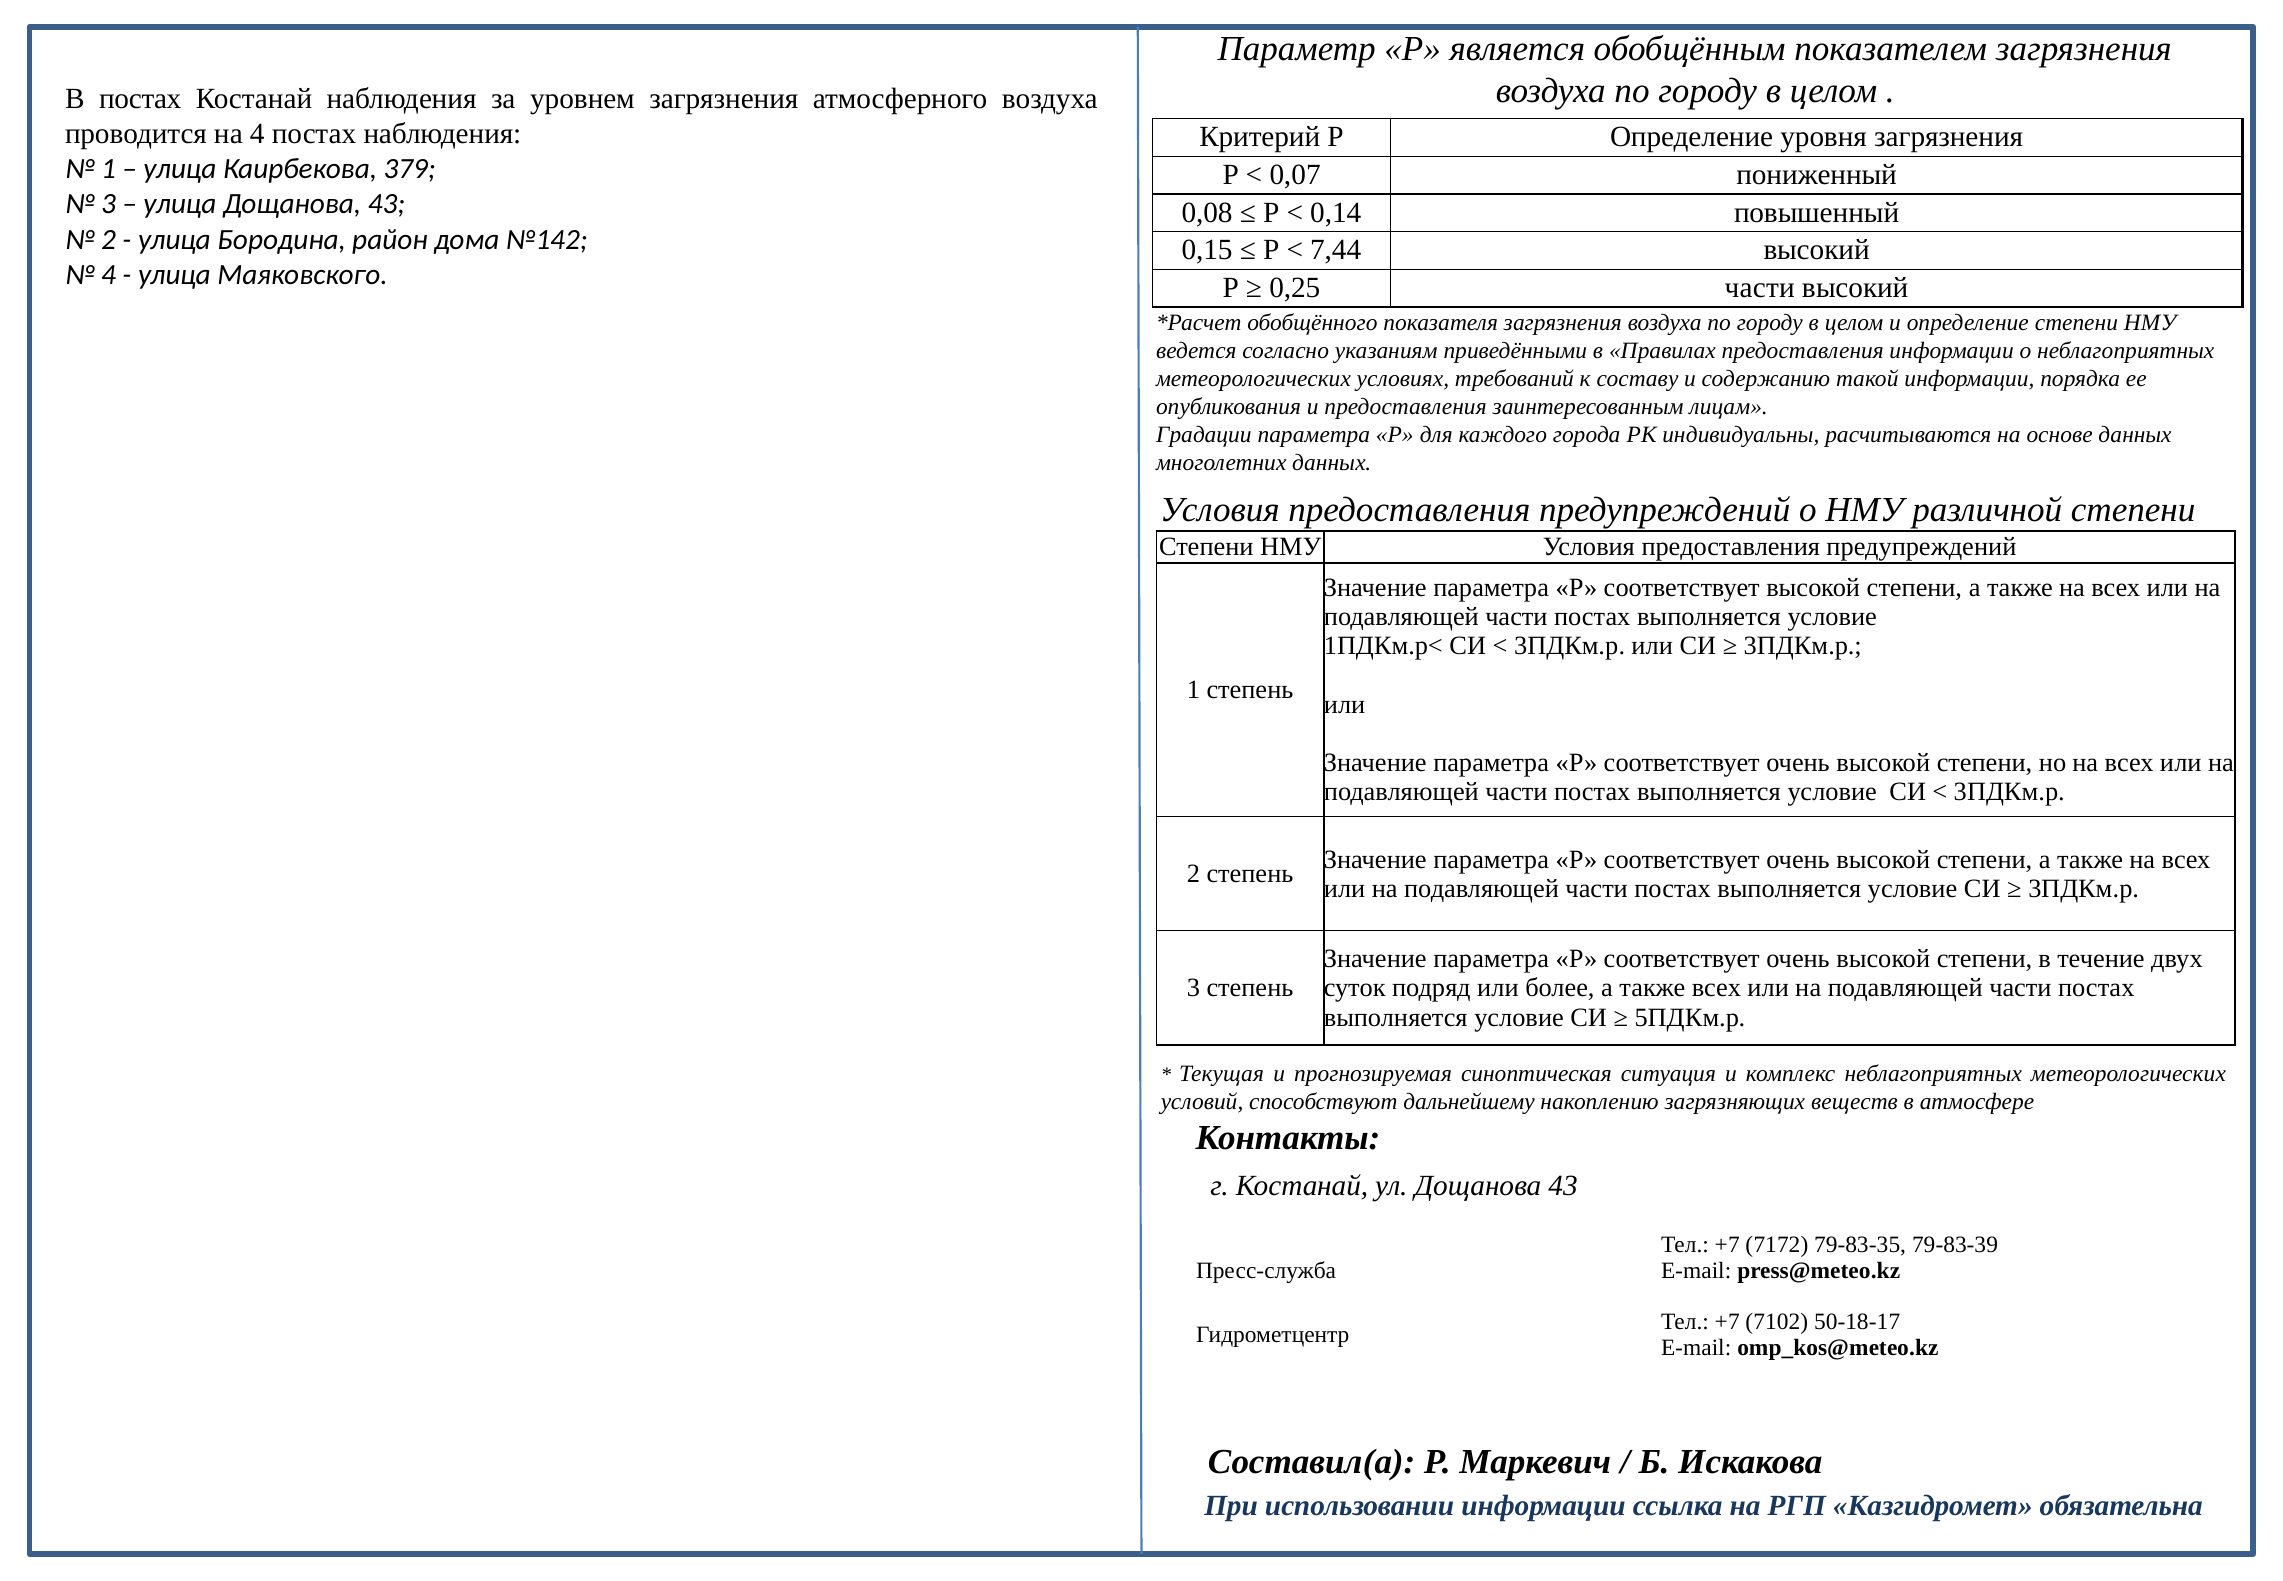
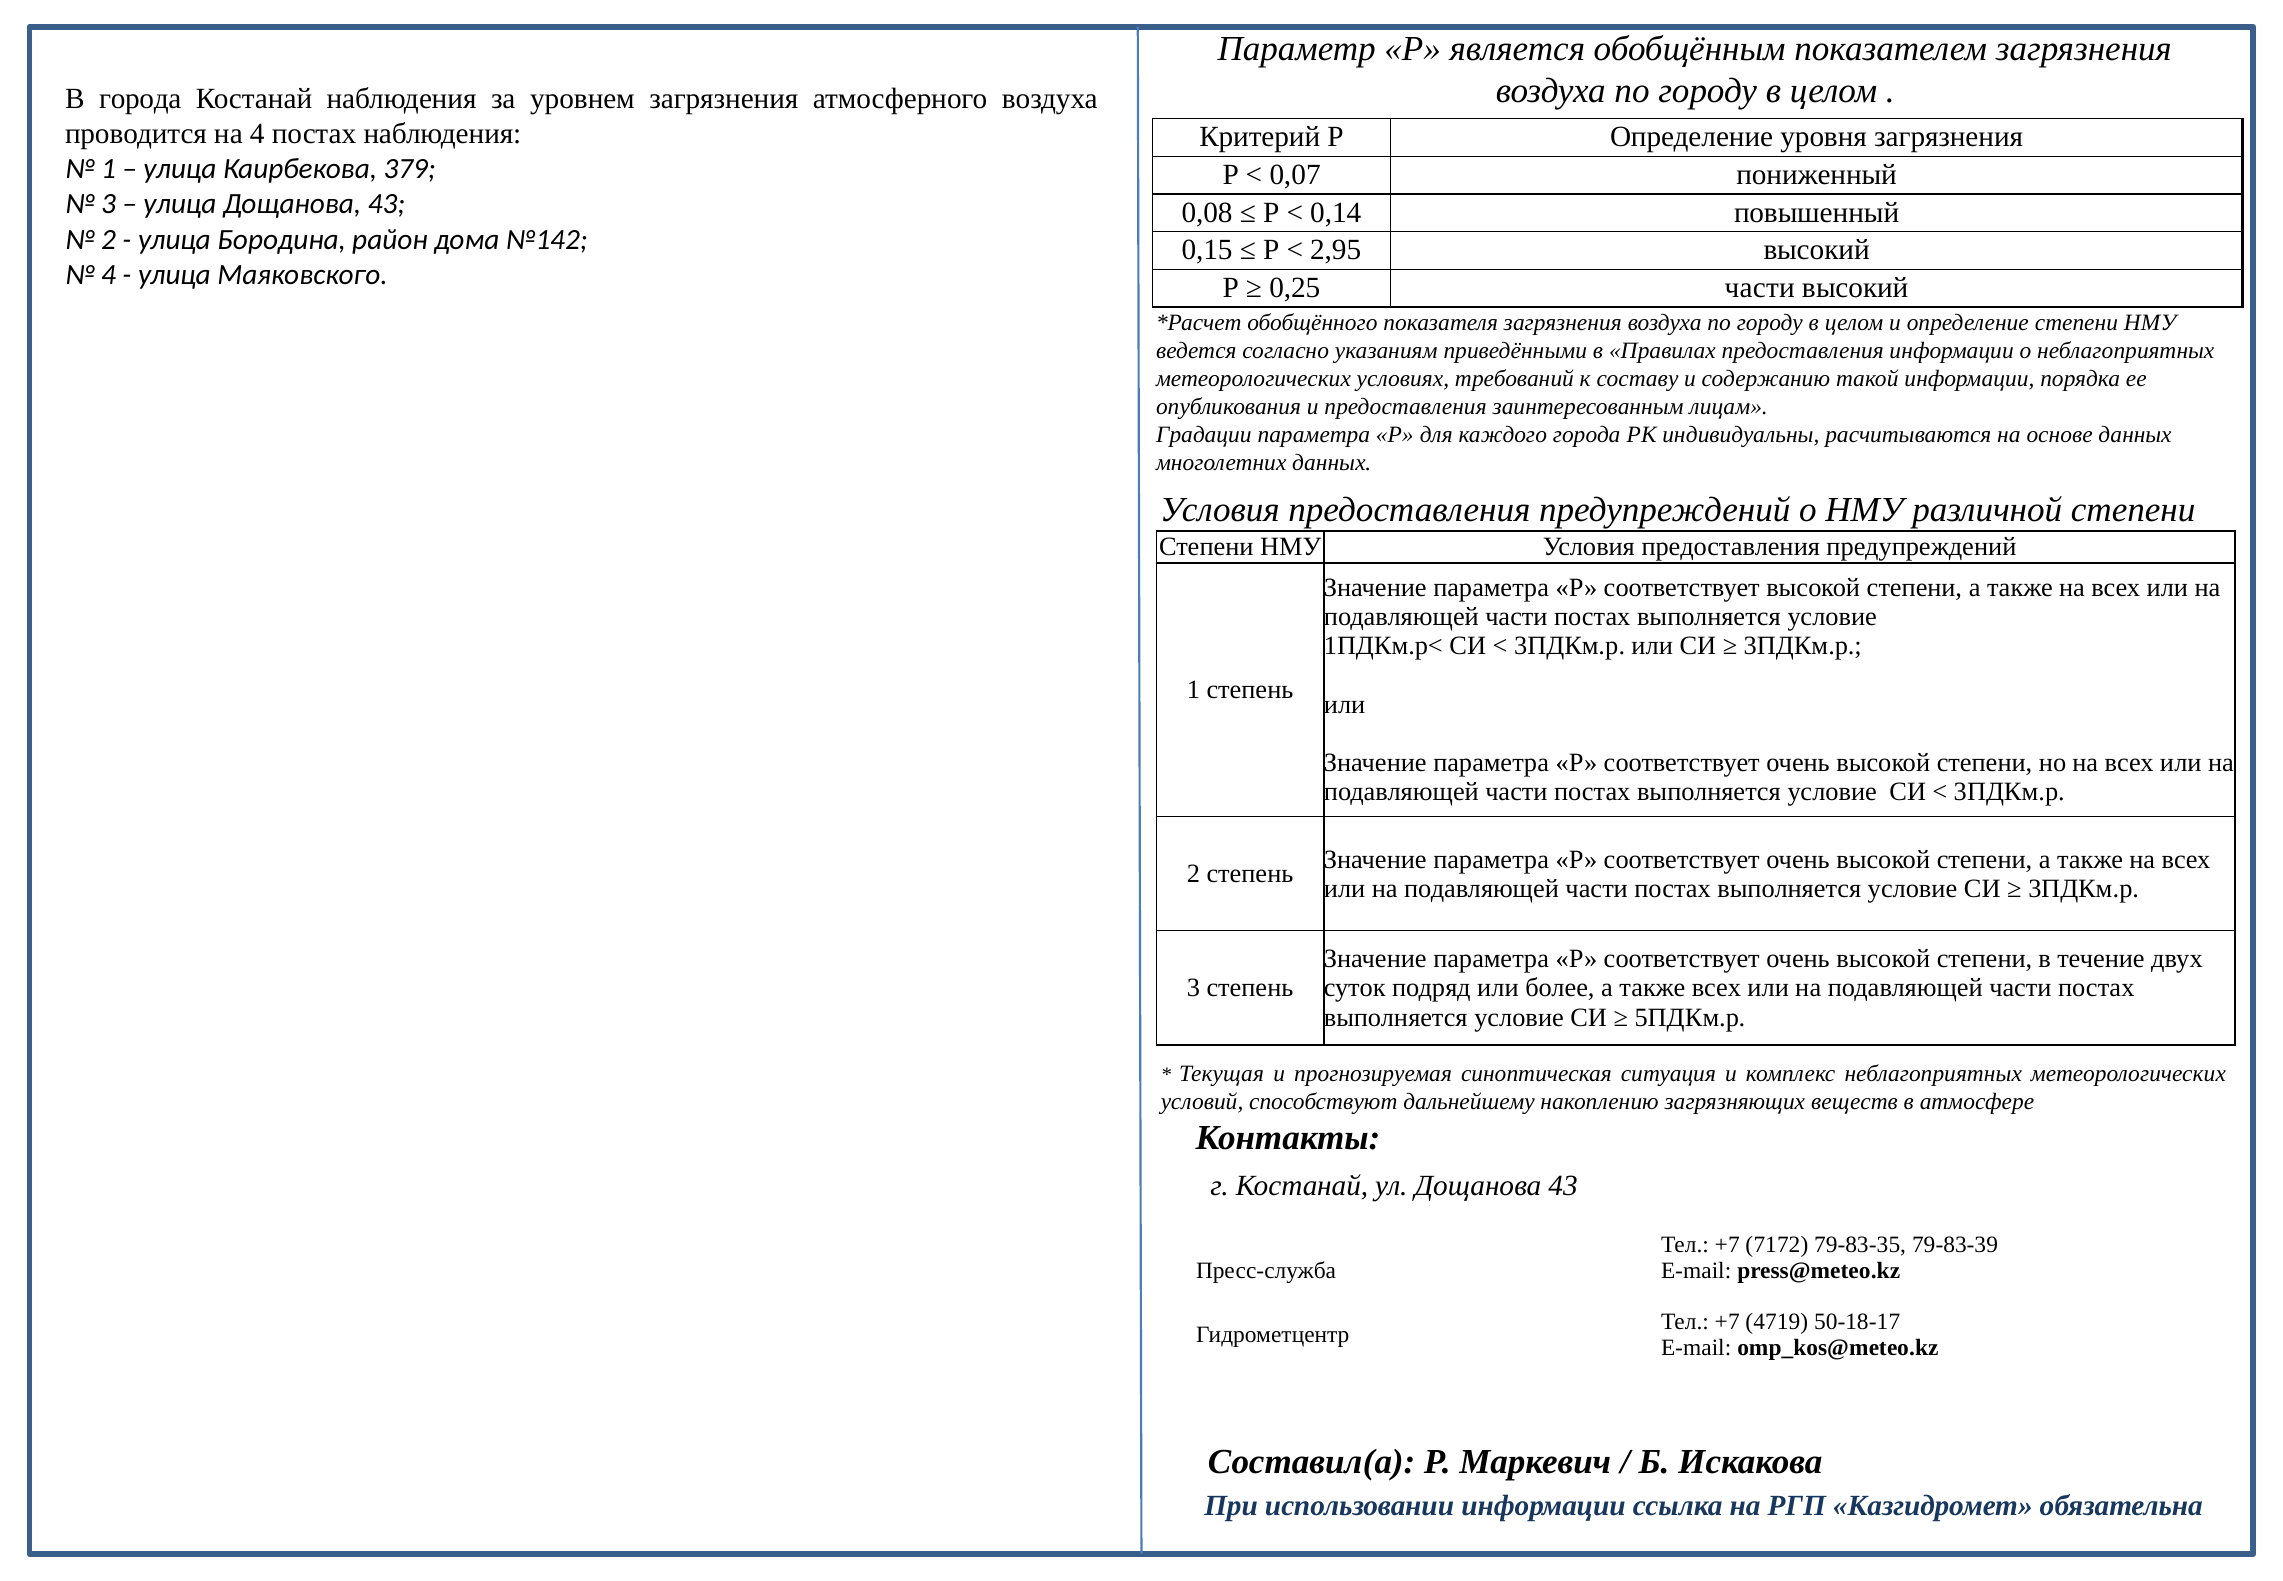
В постах: постах -> города
7,44: 7,44 -> 2,95
7102: 7102 -> 4719
